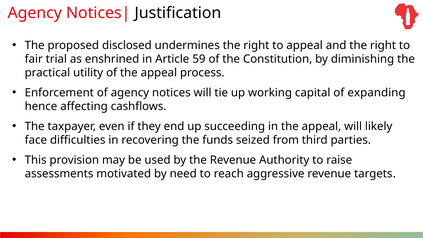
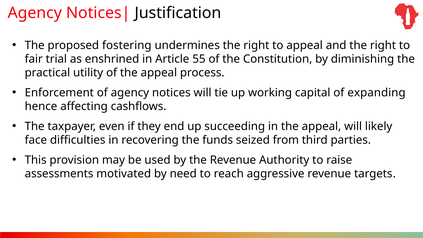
disclosed: disclosed -> fostering
59: 59 -> 55
